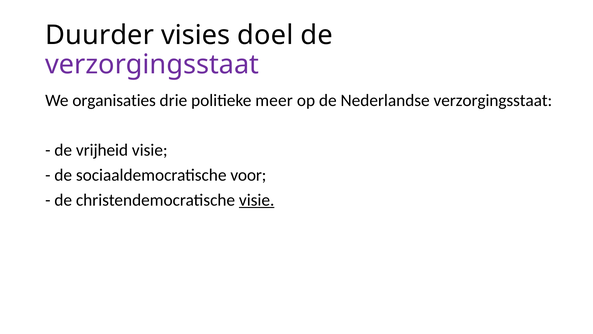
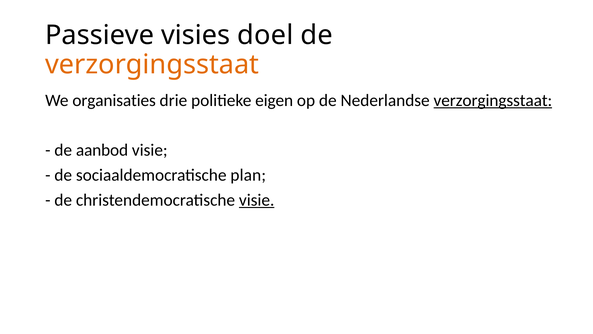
Duurder: Duurder -> Passieve
verzorgingsstaat at (152, 64) colour: purple -> orange
meer: meer -> eigen
verzorgingsstaat at (493, 100) underline: none -> present
vrijheid: vrijheid -> aanbod
voor: voor -> plan
